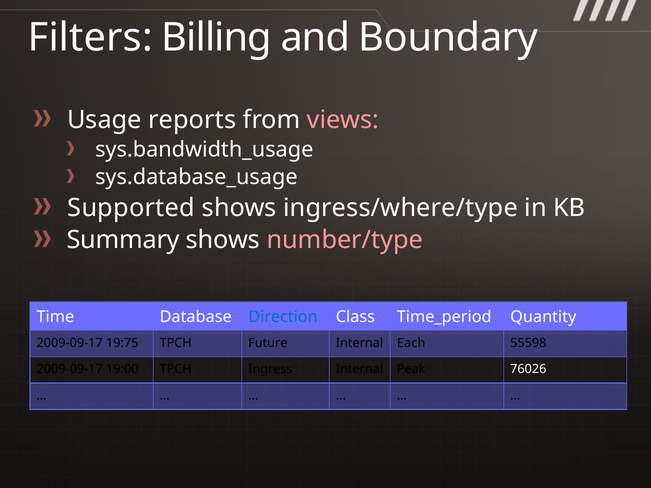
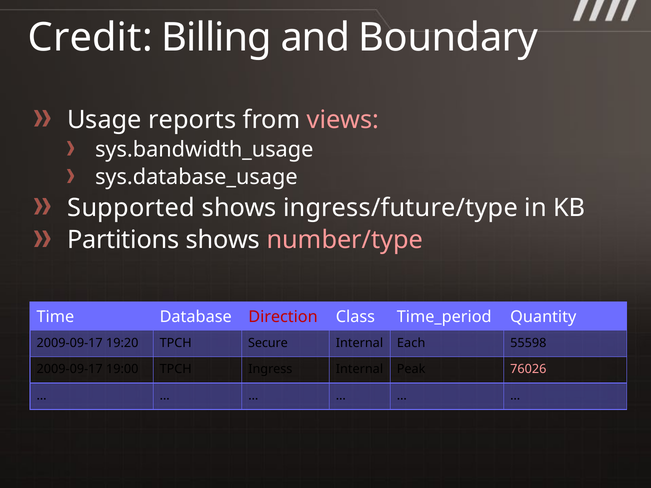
Filters: Filters -> Credit
ingress/where/type: ingress/where/type -> ingress/future/type
Summary: Summary -> Partitions
Direction colour: blue -> red
19:75: 19:75 -> 19:20
Future: Future -> Secure
76026 colour: white -> pink
